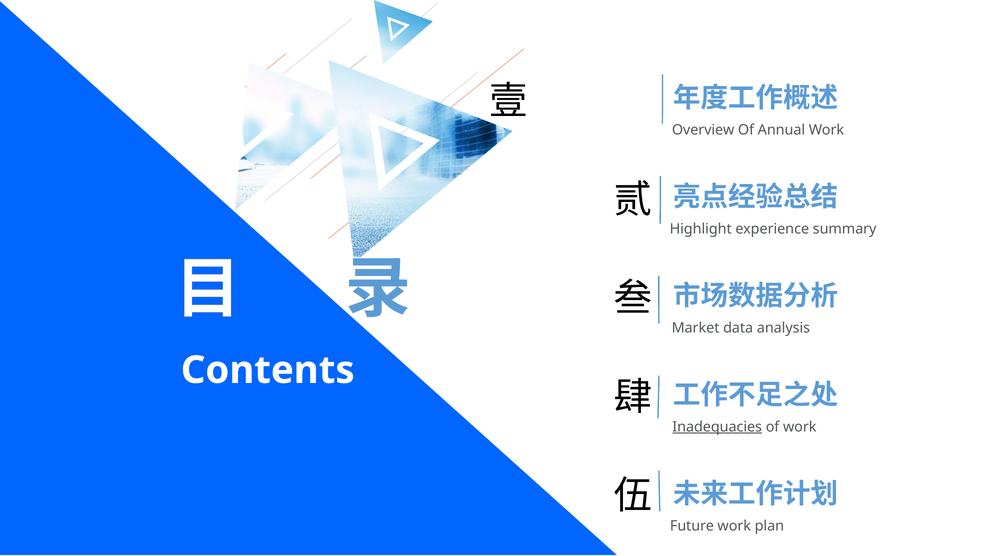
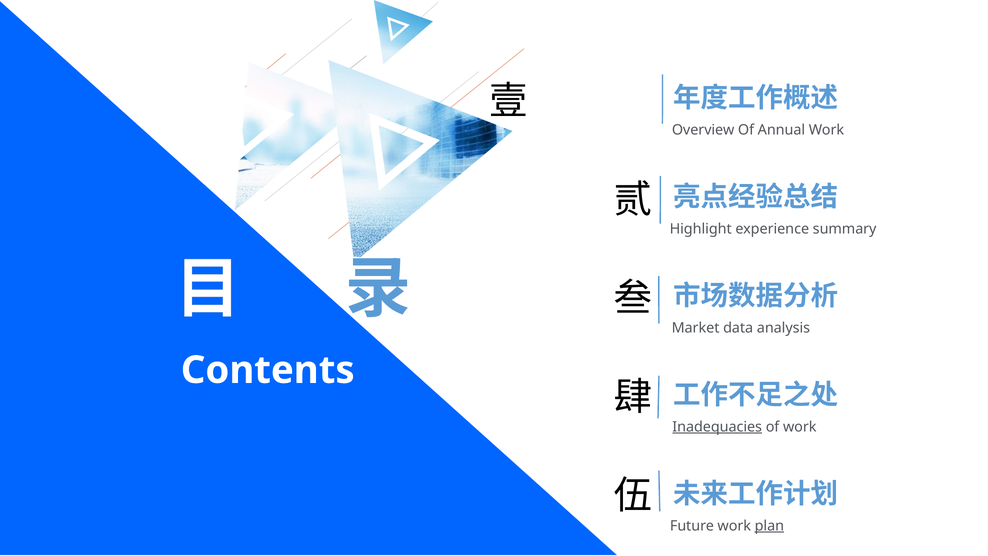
plan underline: none -> present
